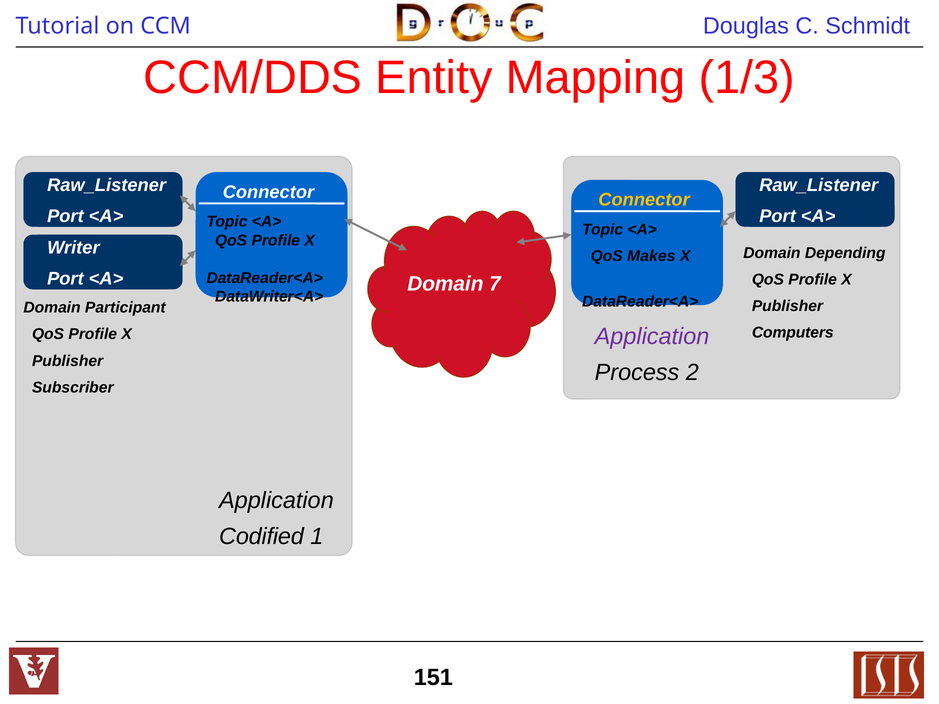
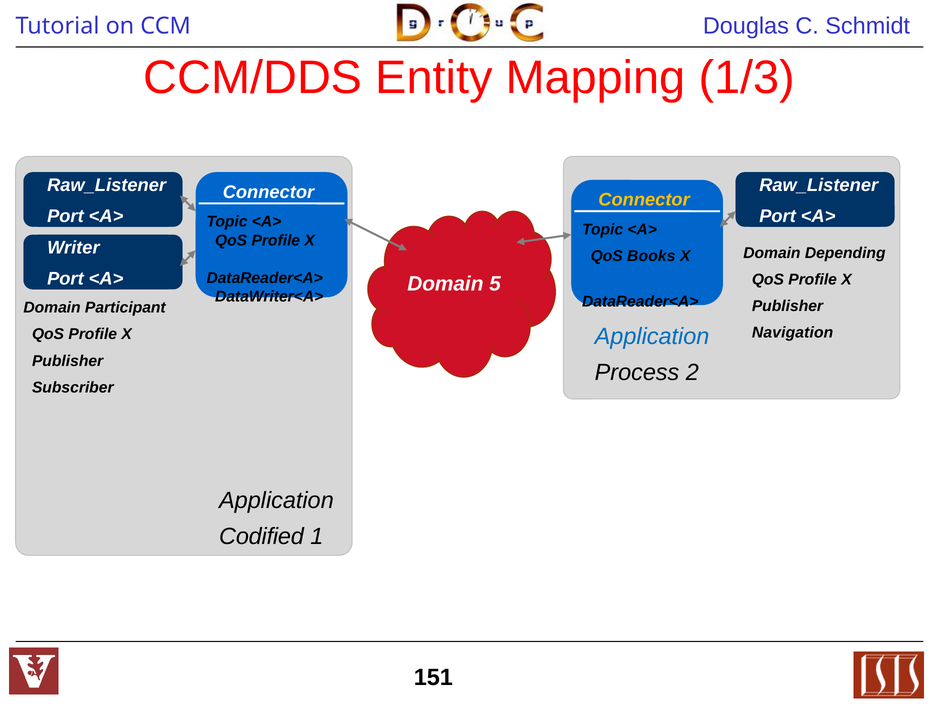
Makes: Makes -> Books
7: 7 -> 5
Computers: Computers -> Navigation
Application at (652, 337) colour: purple -> blue
